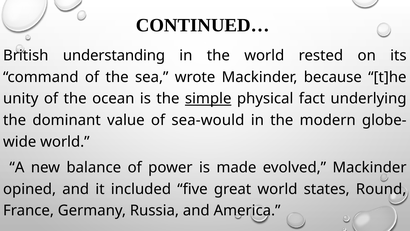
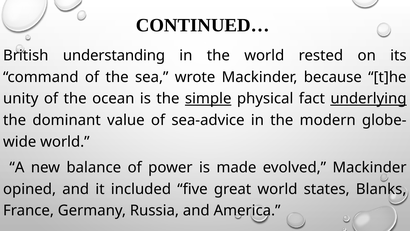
underlying underline: none -> present
sea-would: sea-would -> sea-advice
Round: Round -> Blanks
